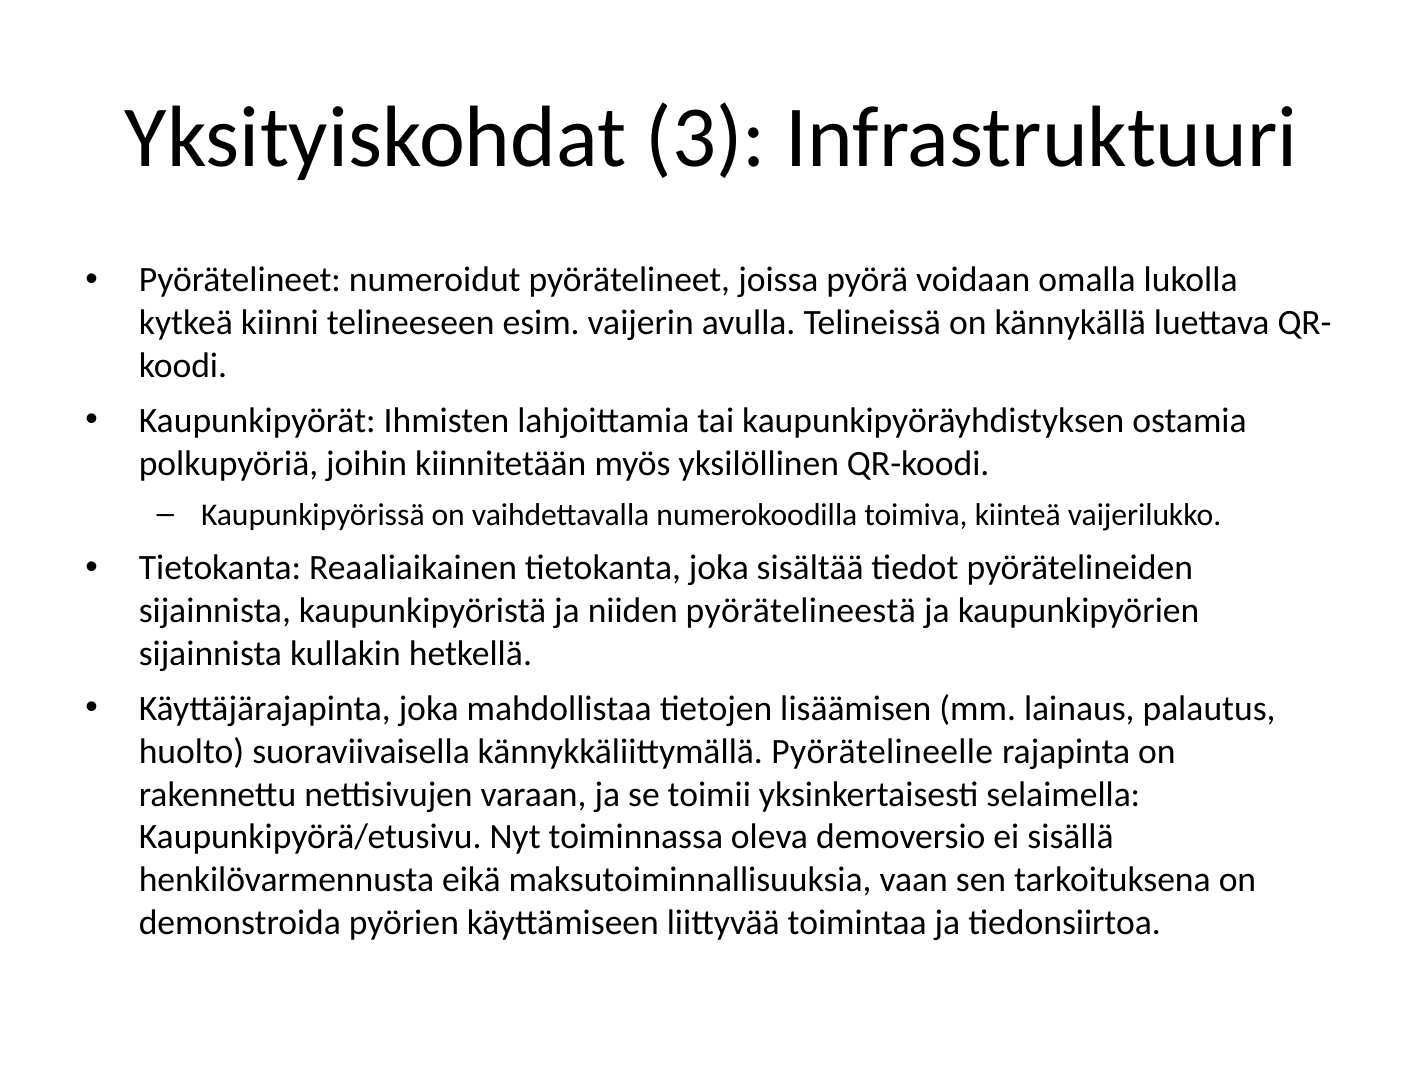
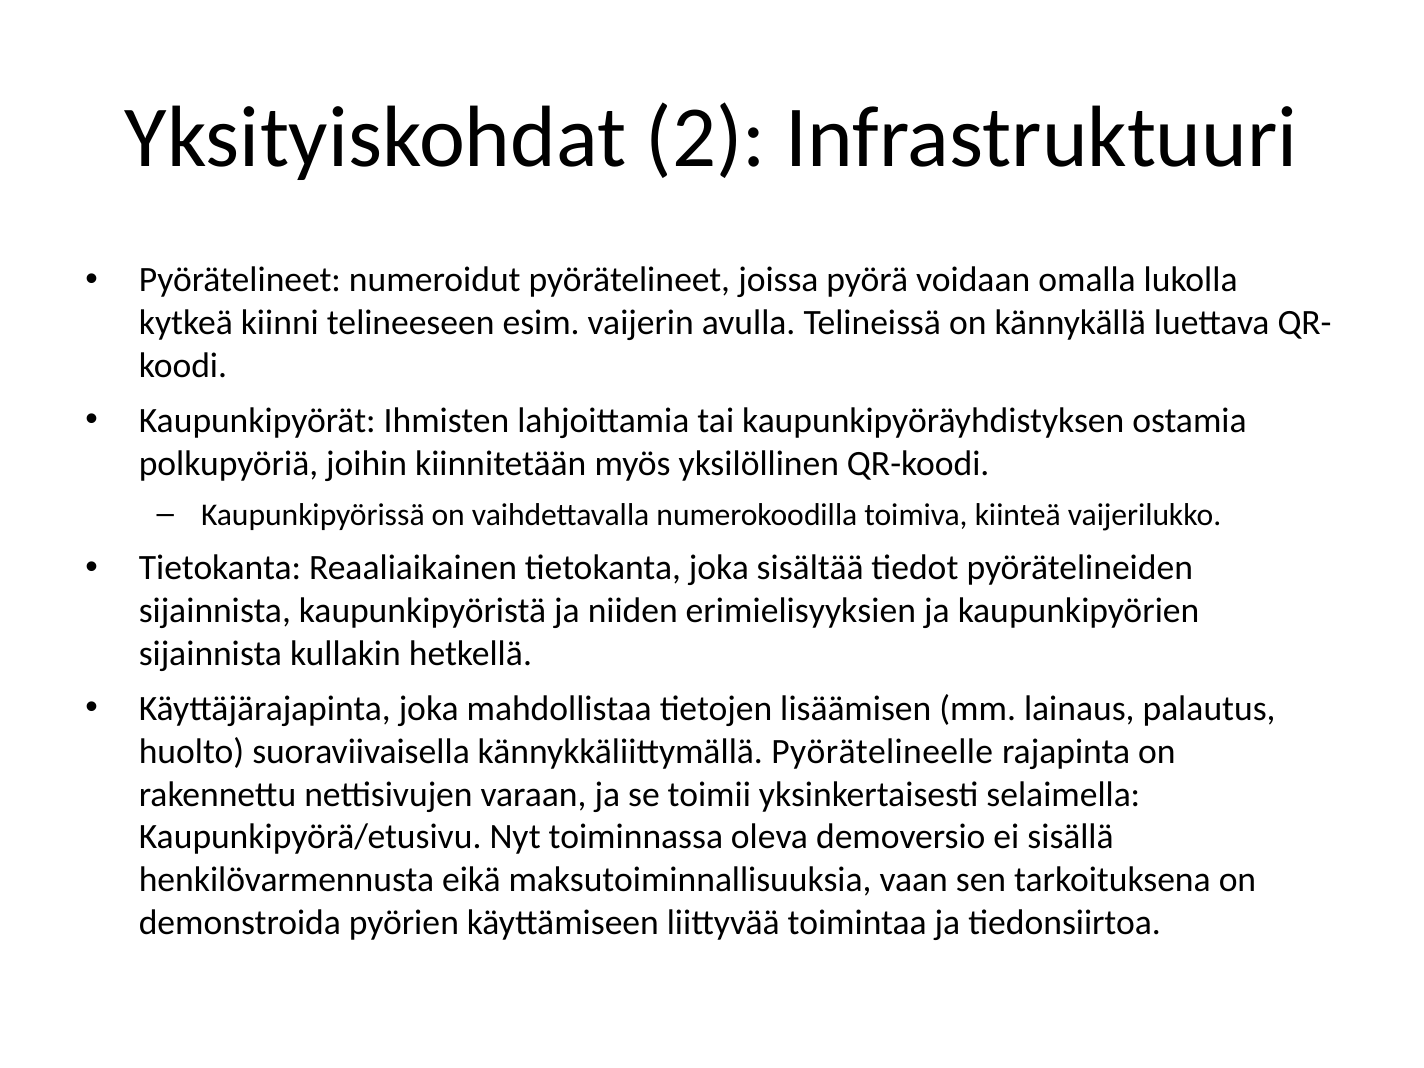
3: 3 -> 2
pyörätelineestä: pyörätelineestä -> erimielisyyksien
